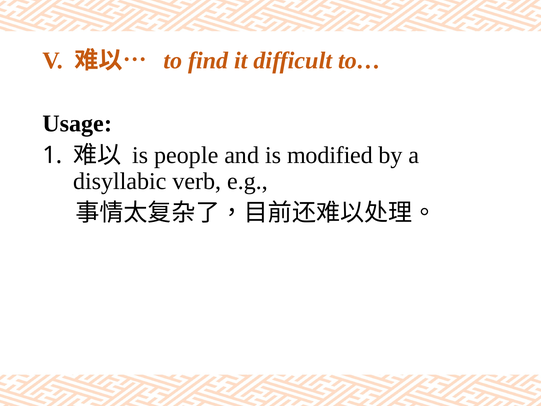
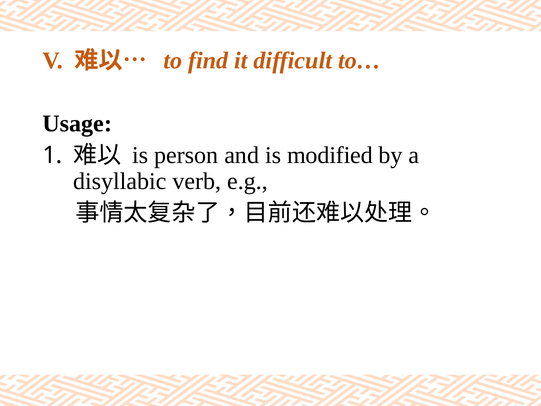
people: people -> person
